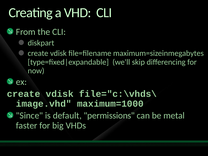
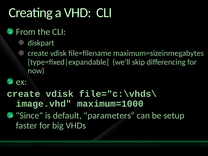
permissions: permissions -> parameters
metal: metal -> setup
